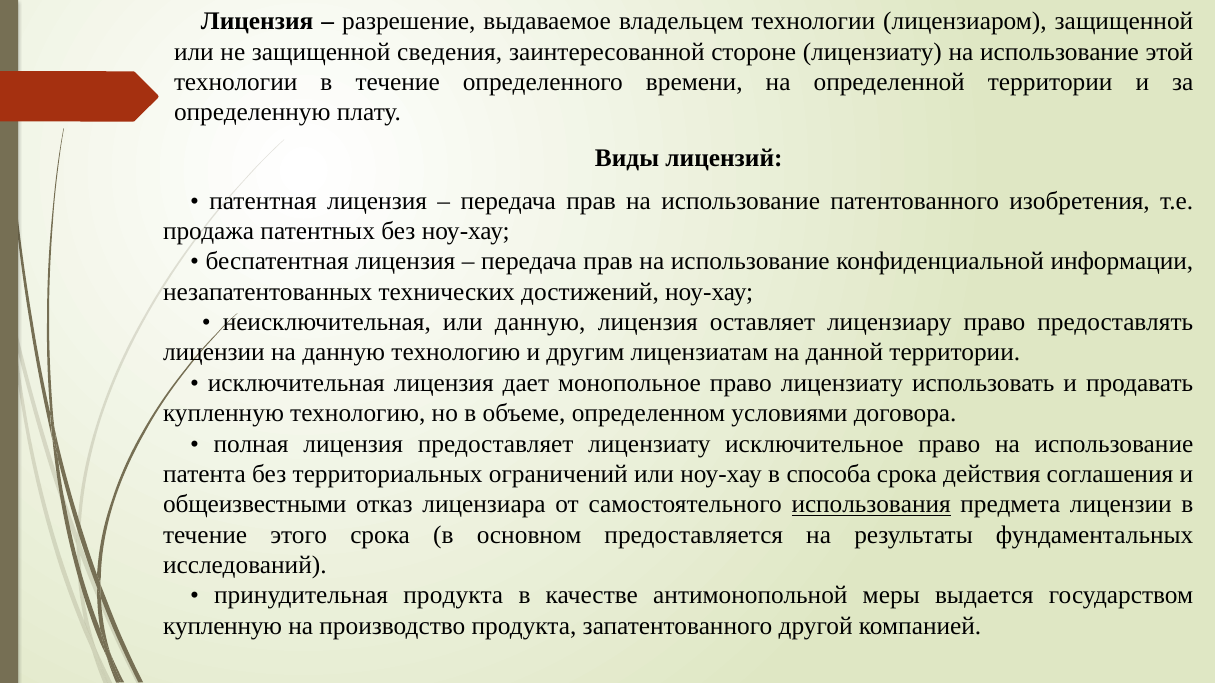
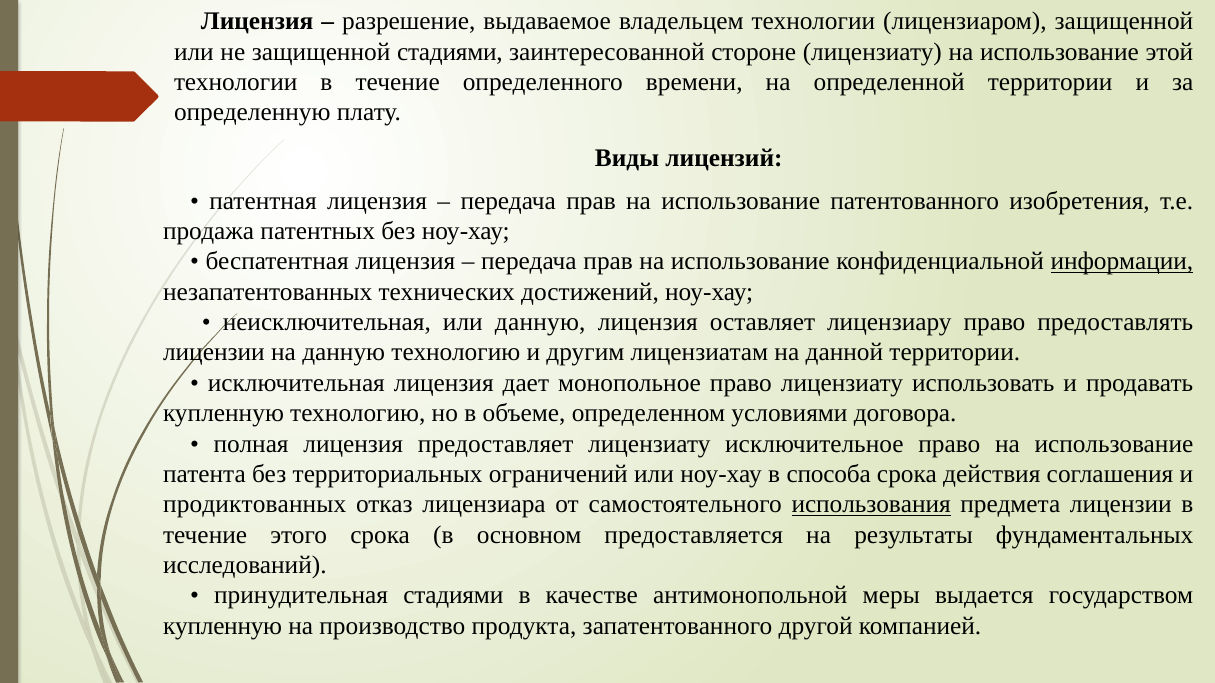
защищенной сведения: сведения -> стадиями
информации underline: none -> present
общеизвестными: общеизвестными -> продиктованных
принудительная продукта: продукта -> стадиями
